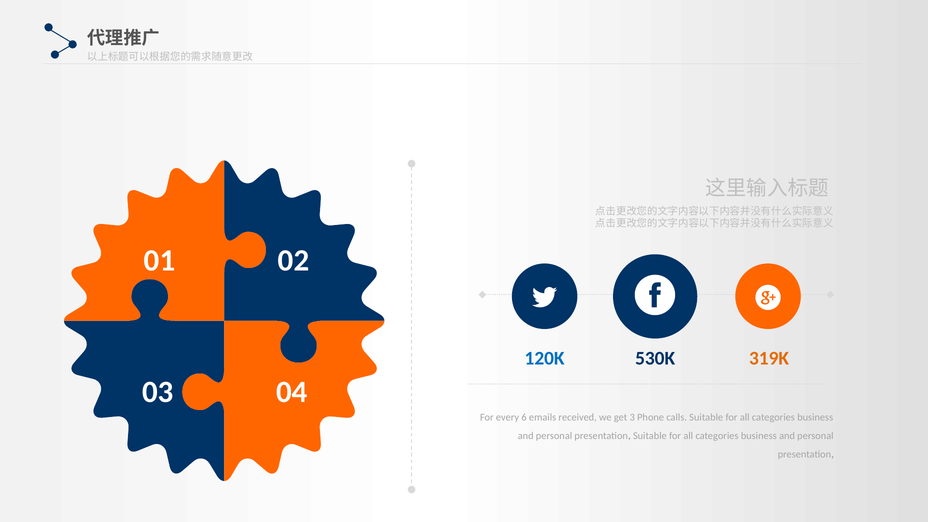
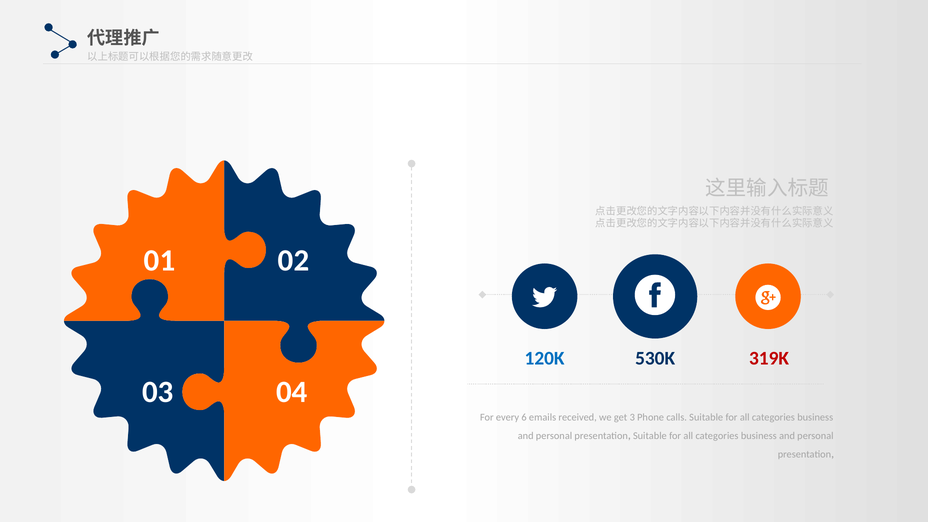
319K colour: orange -> red
